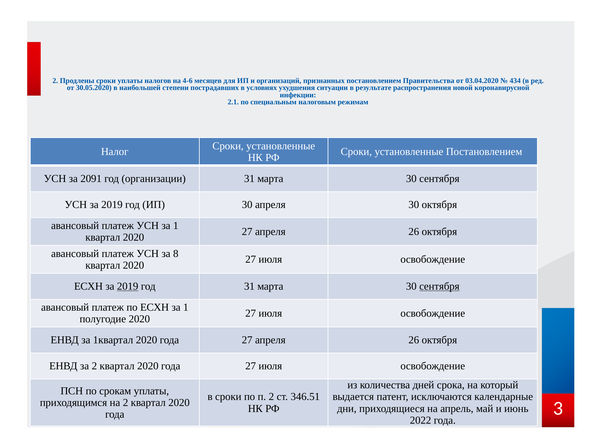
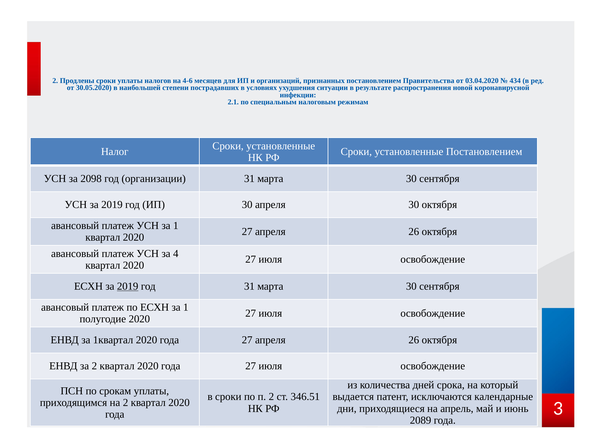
2091: 2091 -> 2098
8: 8 -> 4
сентября at (439, 286) underline: present -> none
2022: 2022 -> 2089
